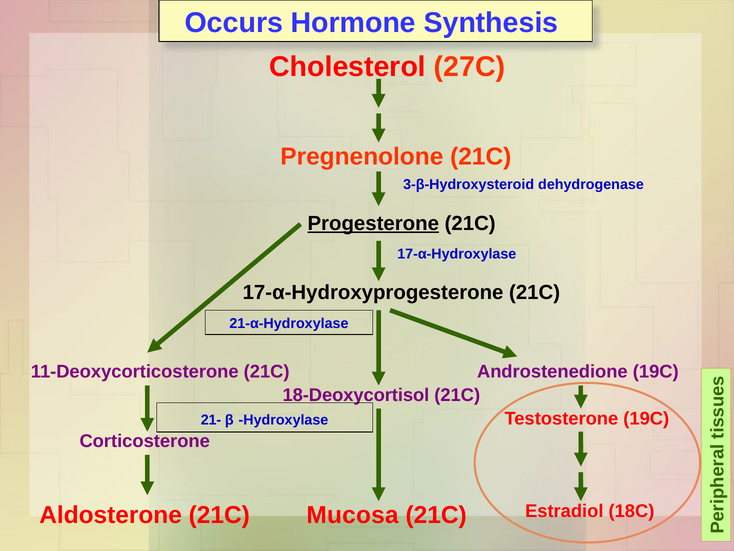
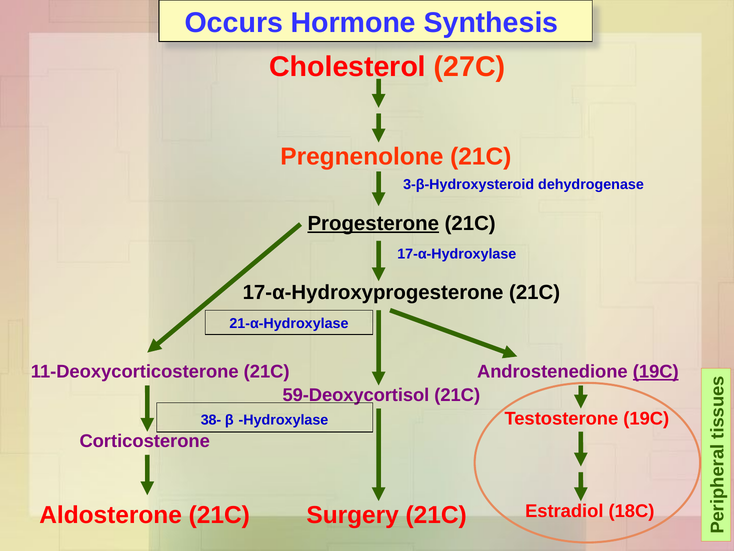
19C at (656, 372) underline: none -> present
18-Deoxycortisol: 18-Deoxycortisol -> 59-Deoxycortisol
21-: 21- -> 38-
Mucosa: Mucosa -> Surgery
